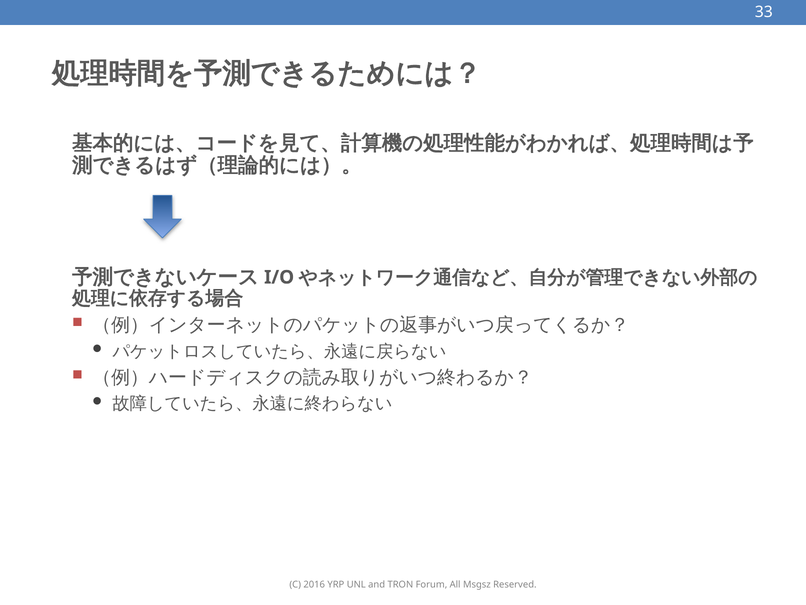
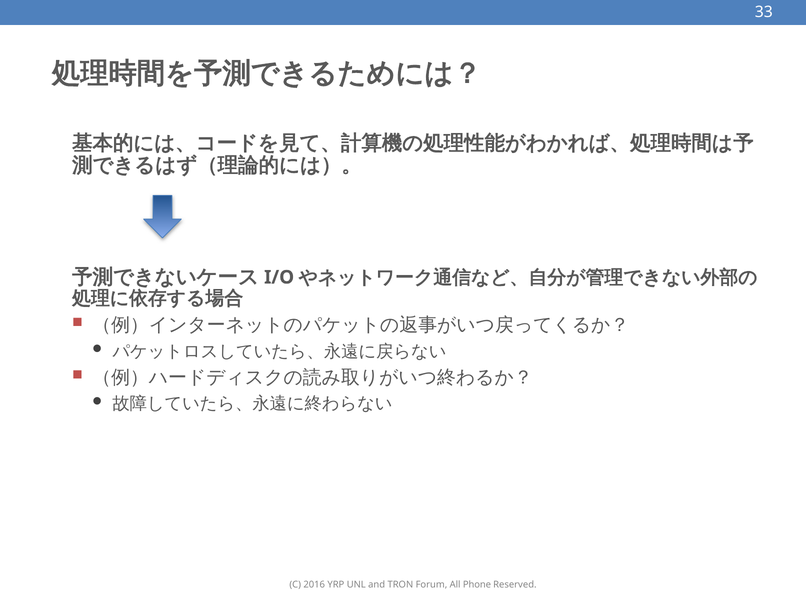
Msgsz: Msgsz -> Phone
